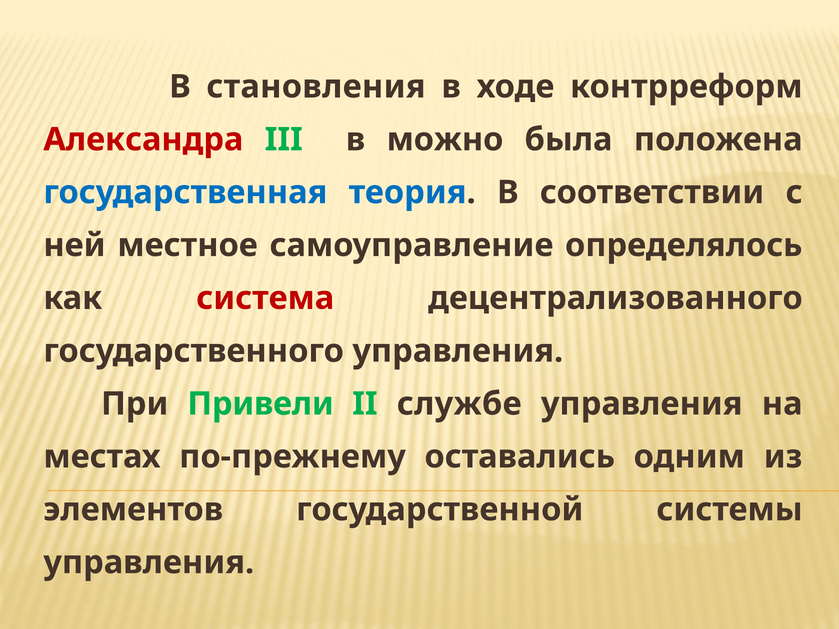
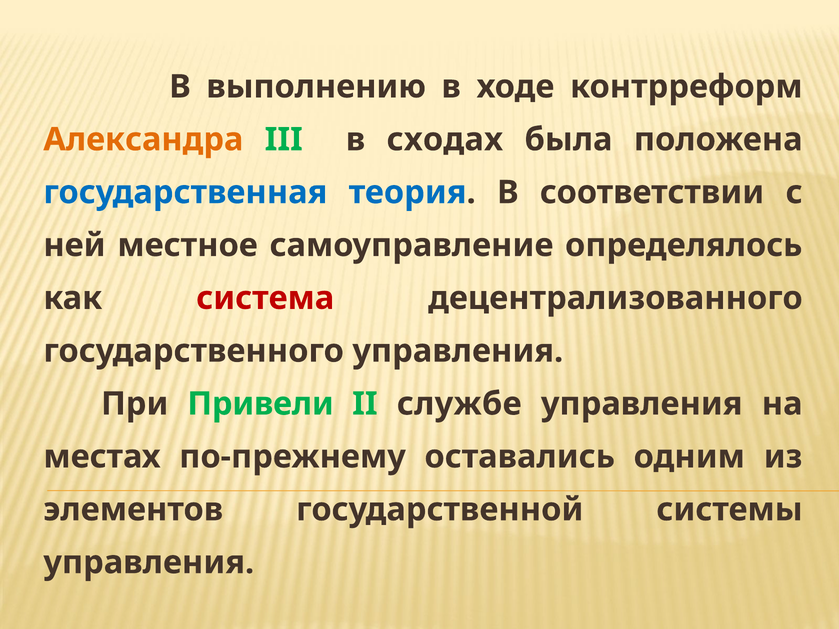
становления: становления -> выполнению
Александра colour: red -> orange
можно: можно -> сходах
